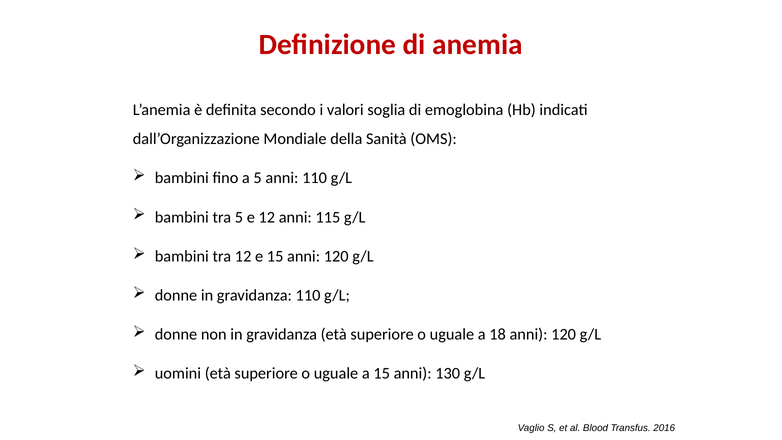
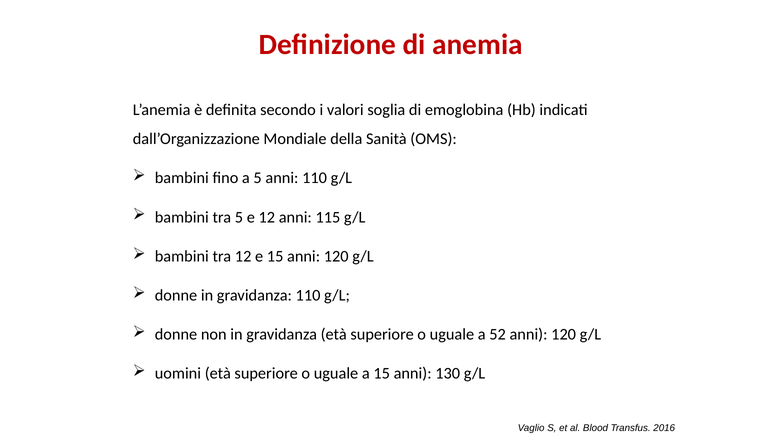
18: 18 -> 52
